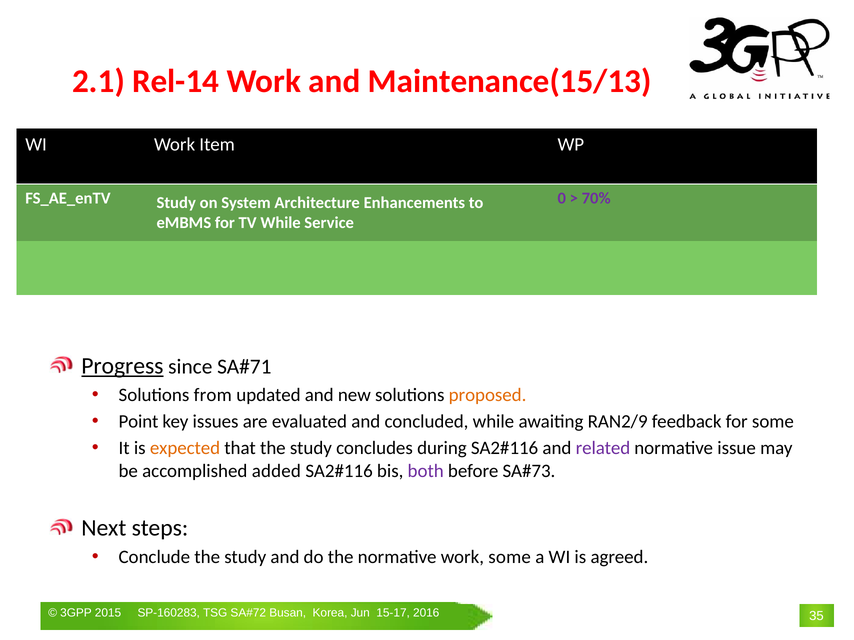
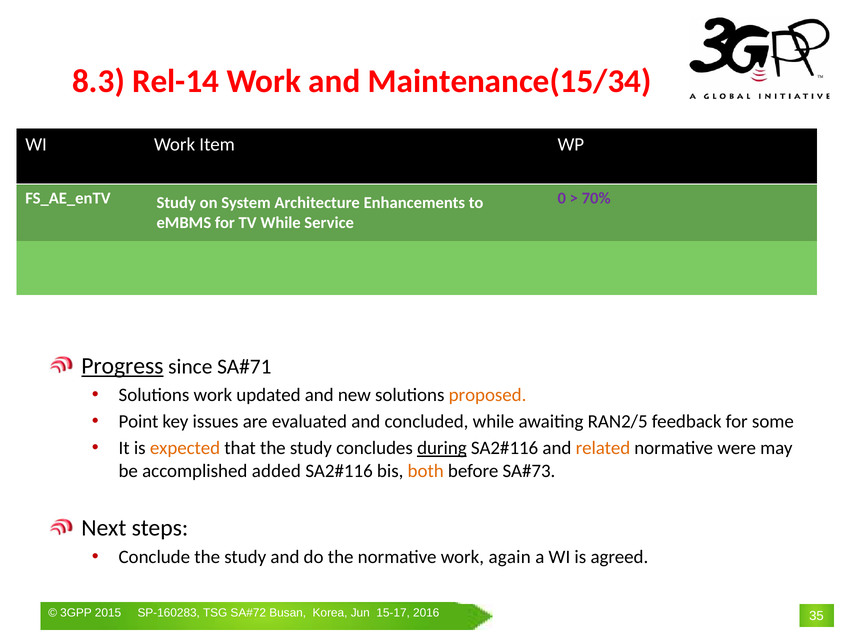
2.1: 2.1 -> 8.3
Maintenance(15/13: Maintenance(15/13 -> Maintenance(15/34
Solutions from: from -> work
RAN2/9: RAN2/9 -> RAN2/5
during underline: none -> present
related colour: purple -> orange
issue: issue -> were
both colour: purple -> orange
work some: some -> again
